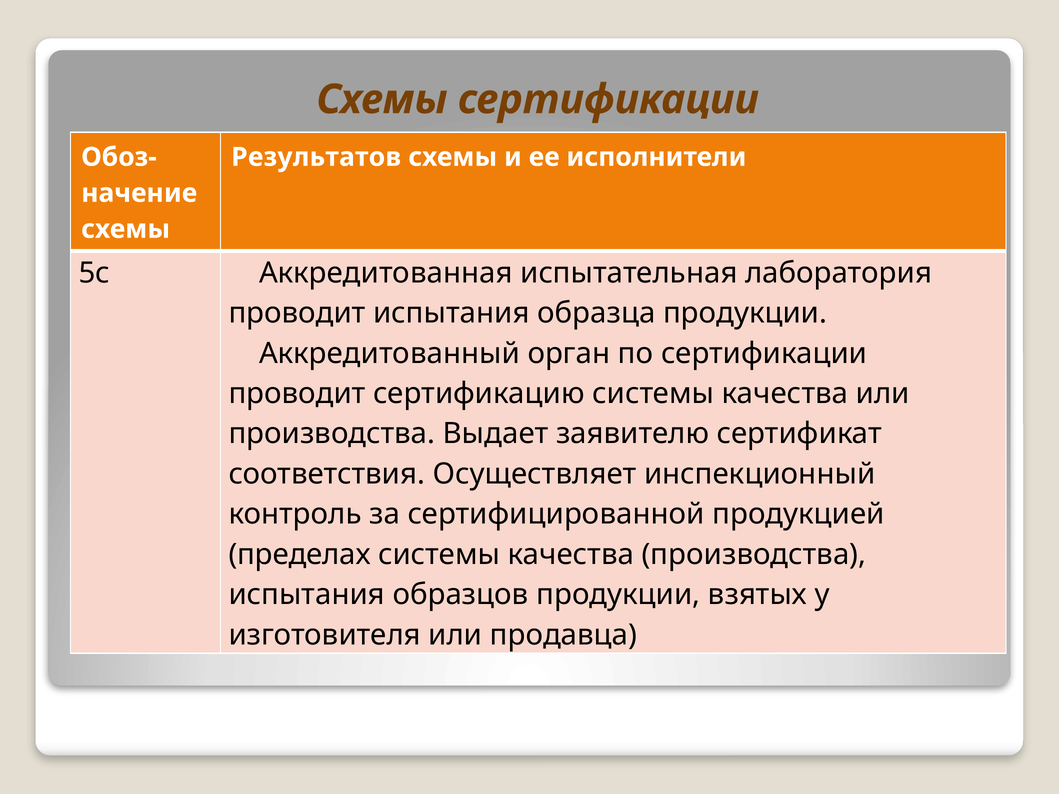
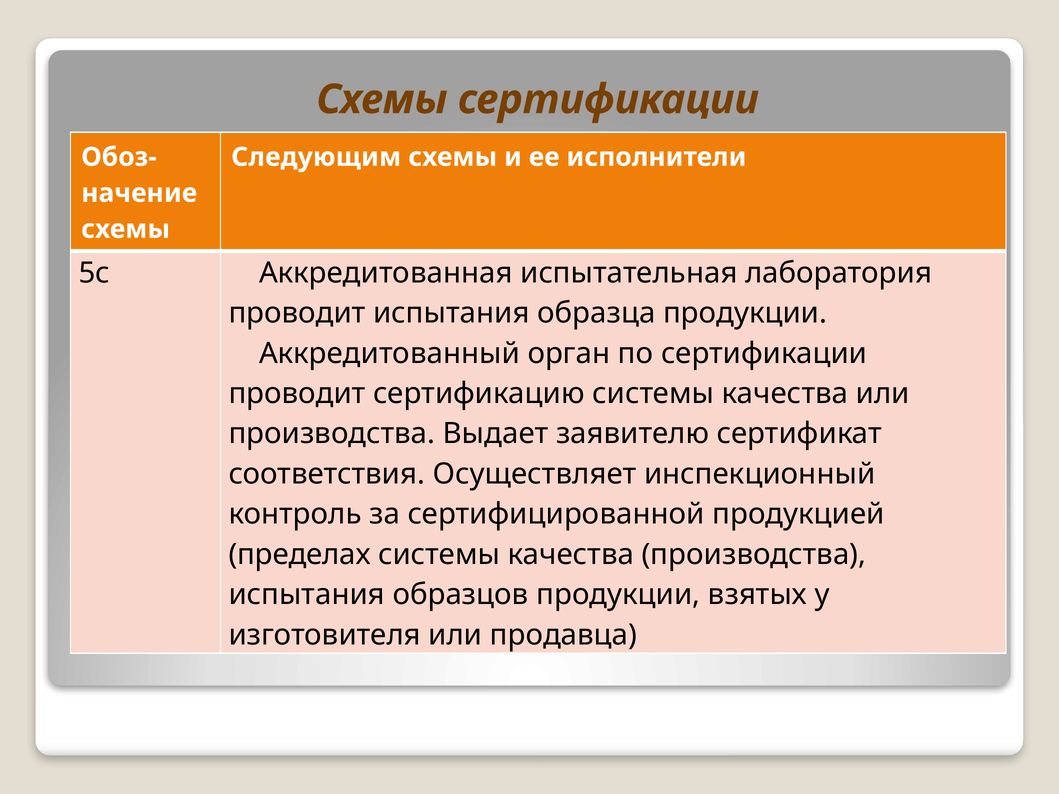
Результатов: Результатов -> Следующим
